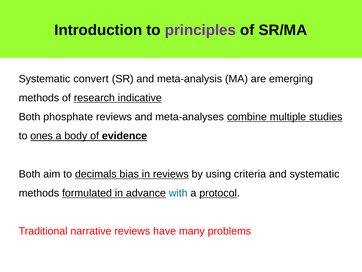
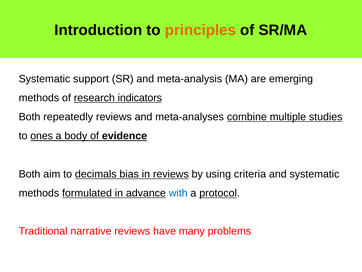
principles colour: purple -> orange
convert: convert -> support
indicative: indicative -> indicators
phosphate: phosphate -> repeatedly
